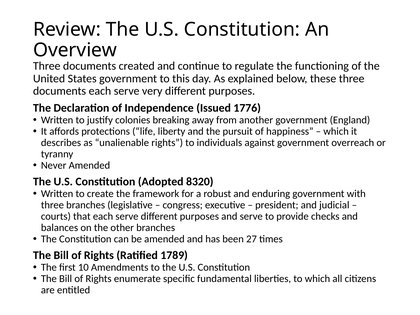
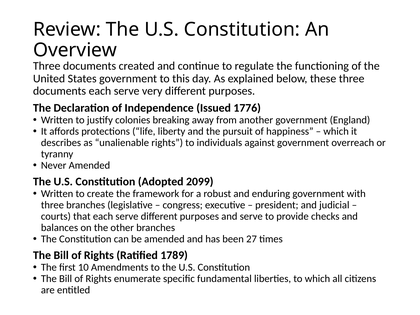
8320: 8320 -> 2099
